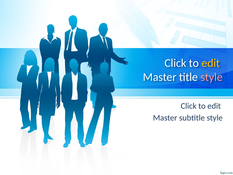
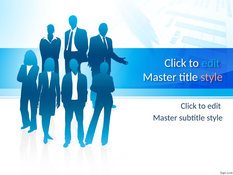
edit at (211, 63) colour: yellow -> light blue
